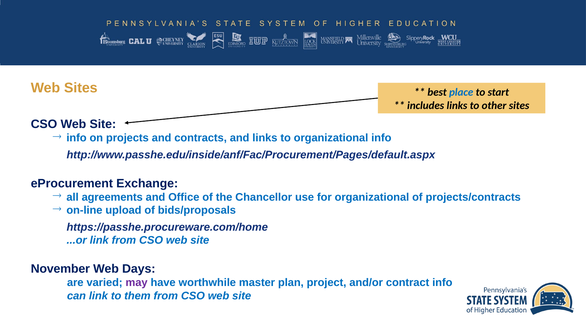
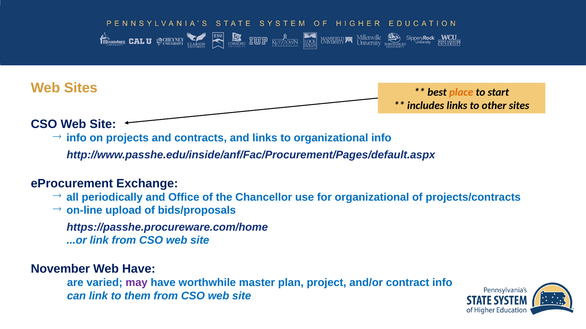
place colour: blue -> orange
agreements: agreements -> periodically
Web Days: Days -> Have
